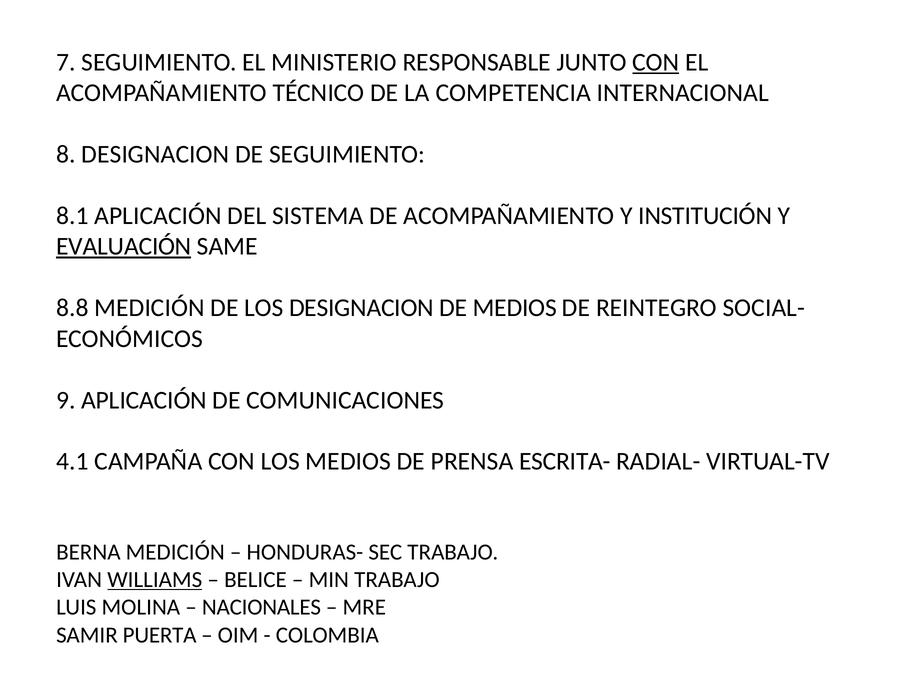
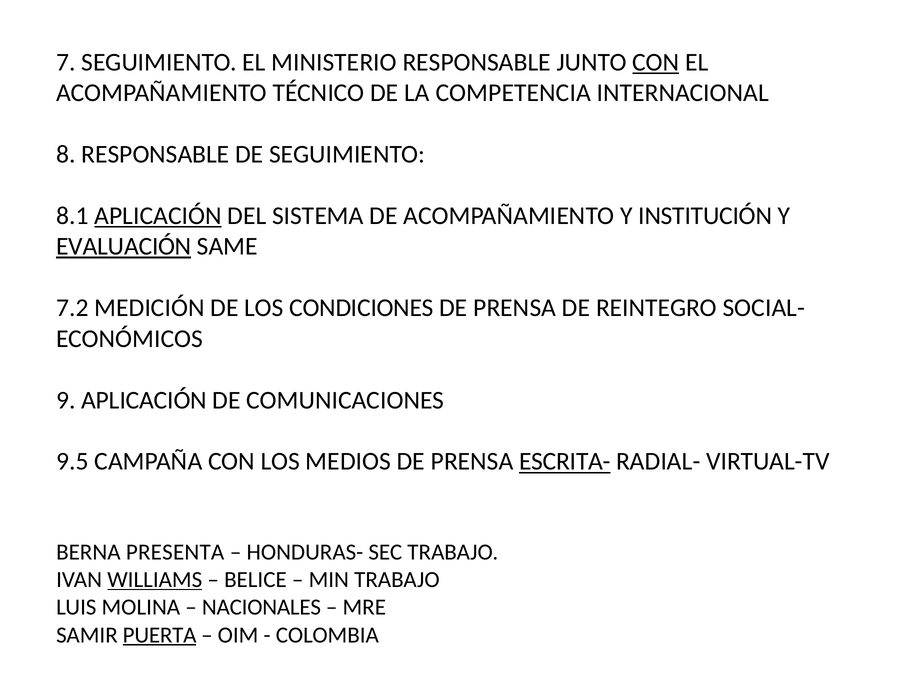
8 DESIGNACION: DESIGNACION -> RESPONSABLE
APLICACIÓN at (158, 216) underline: none -> present
8.8: 8.8 -> 7.2
LOS DESIGNACION: DESIGNACION -> CONDICIONES
MEDIOS at (515, 308): MEDIOS -> PRENSA
4.1: 4.1 -> 9.5
ESCRITA- underline: none -> present
BERNA MEDICIÓN: MEDICIÓN -> PRESENTA
PUERTA underline: none -> present
